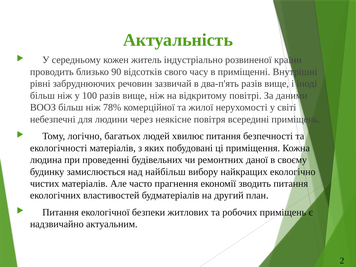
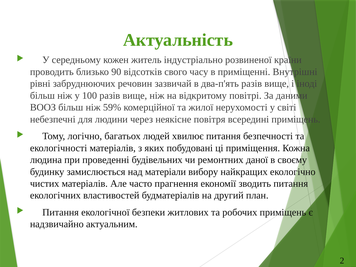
78%: 78% -> 59%
найбільш: найбільш -> матеріали
